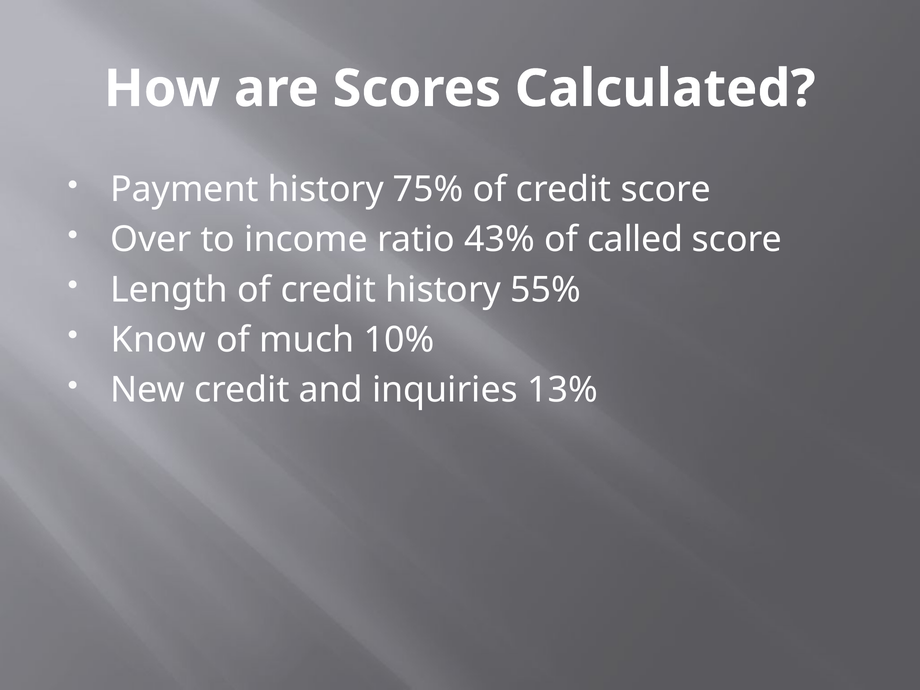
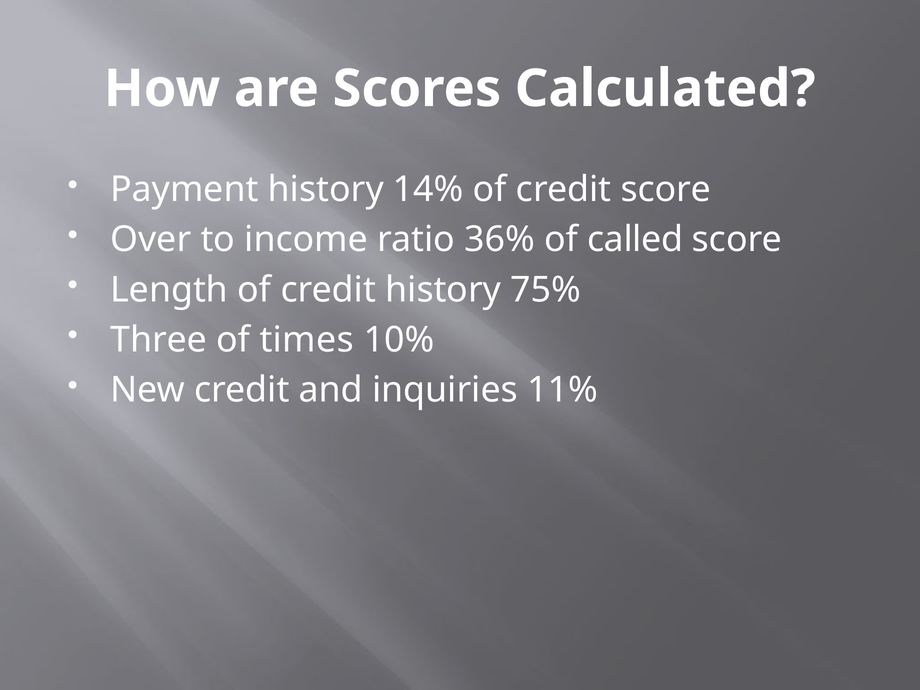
75%: 75% -> 14%
43%: 43% -> 36%
55%: 55% -> 75%
Know: Know -> Three
much: much -> times
13%: 13% -> 11%
